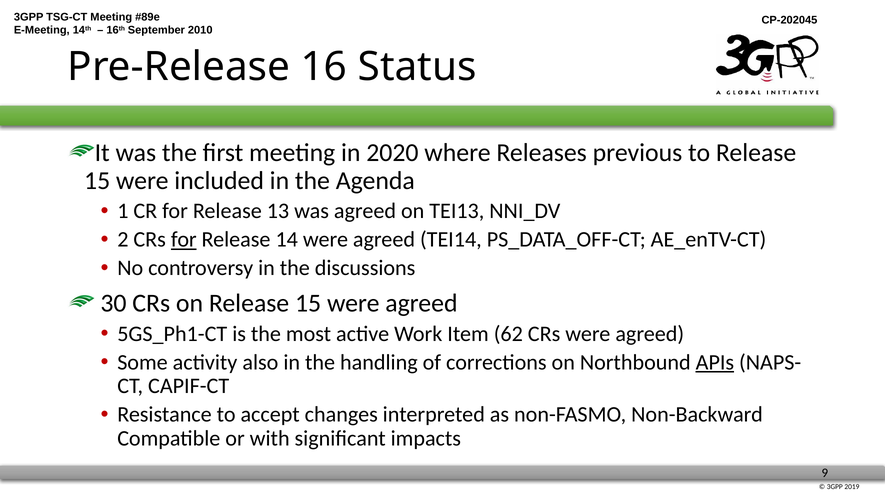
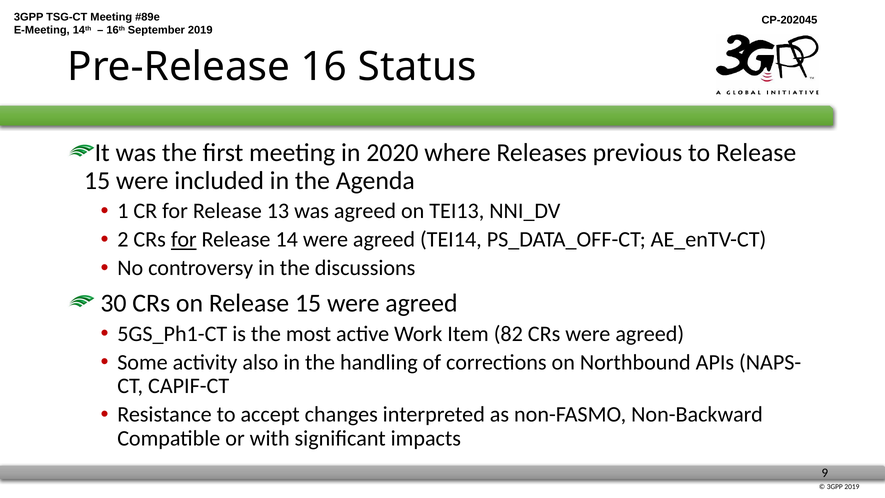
2010 at (200, 30): 2010 -> 2019
62: 62 -> 82
APIs underline: present -> none
